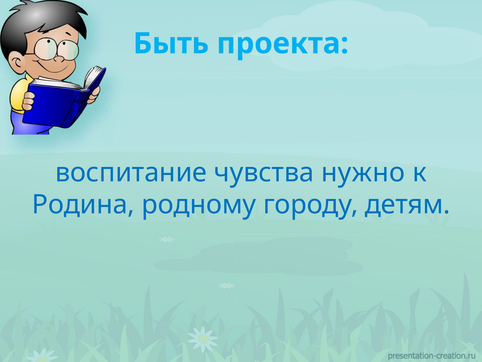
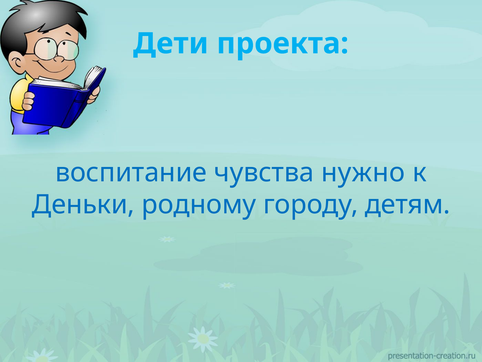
Быть: Быть -> Дети
Родина: Родина -> Деньки
